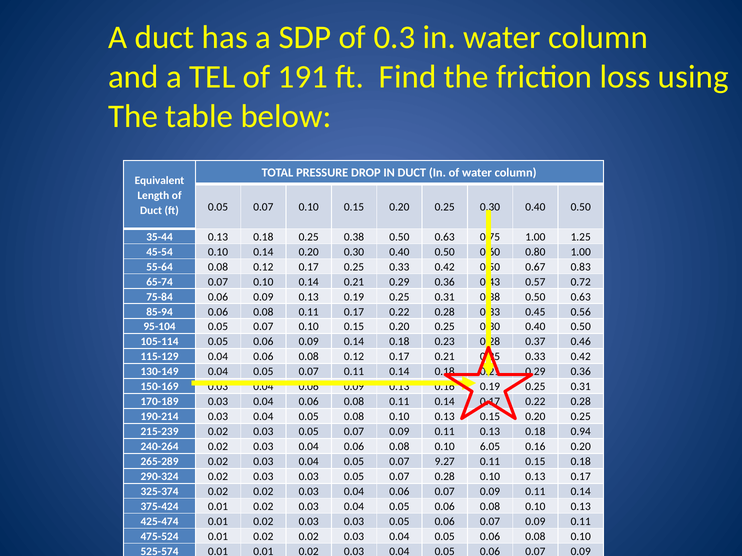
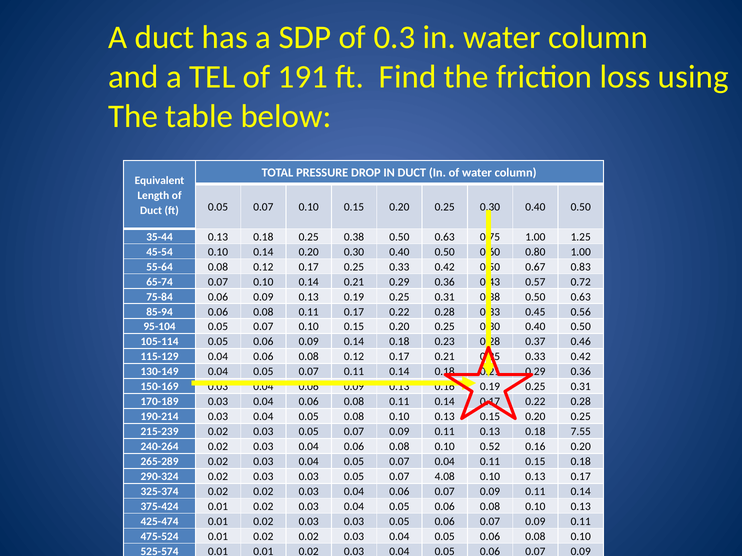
0.94: 0.94 -> 7.55
6.05: 6.05 -> 0.52
0.07 9.27: 9.27 -> 0.04
0.07 0.28: 0.28 -> 4.08
